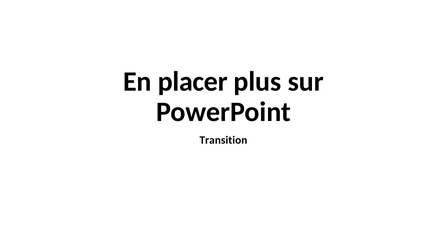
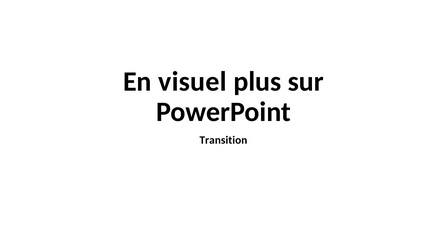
placer: placer -> visuel
